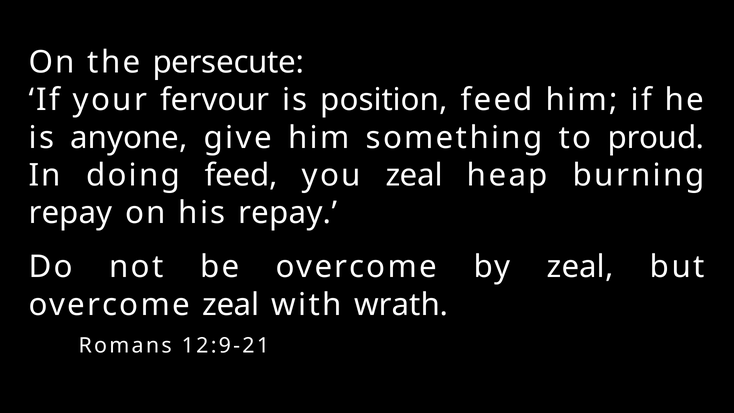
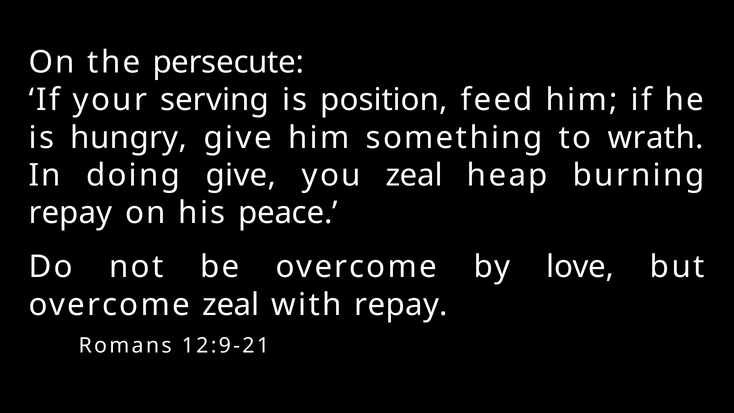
fervour: fervour -> serving
anyone: anyone -> hungry
proud: proud -> wrath
doing feed: feed -> give
his repay: repay -> peace
by zeal: zeal -> love
with wrath: wrath -> repay
